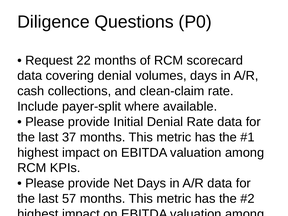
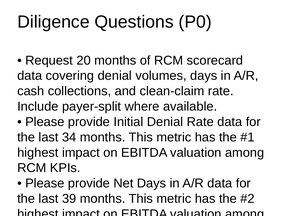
22: 22 -> 20
37: 37 -> 34
57: 57 -> 39
